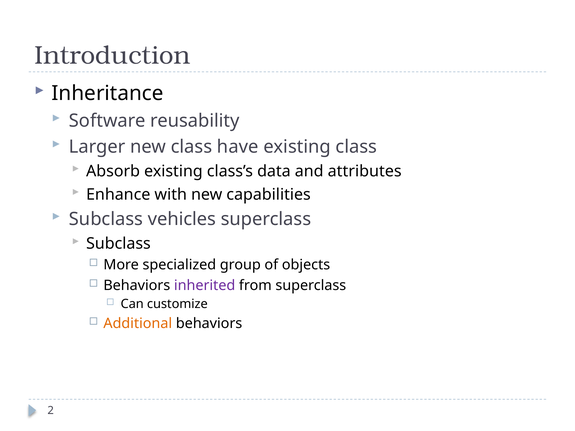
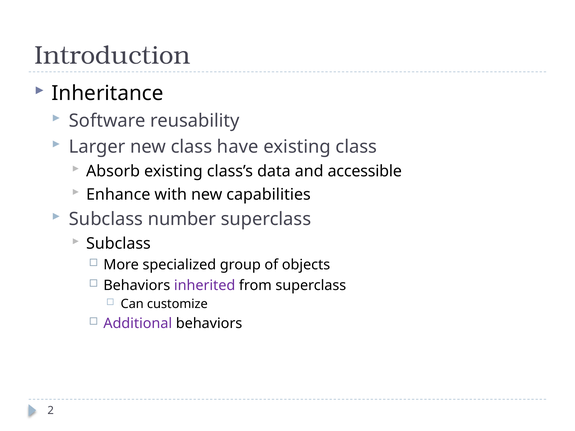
attributes: attributes -> accessible
vehicles: vehicles -> number
Additional colour: orange -> purple
